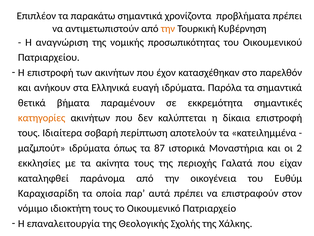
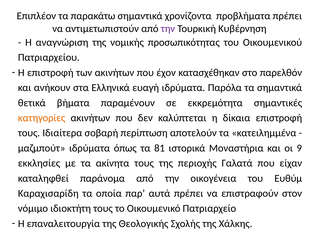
την at (168, 29) colour: orange -> purple
87: 87 -> 81
2: 2 -> 9
